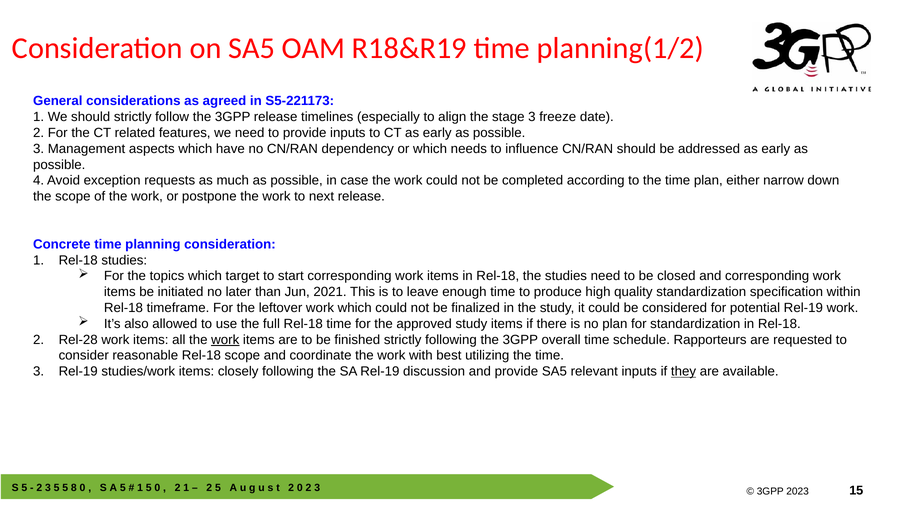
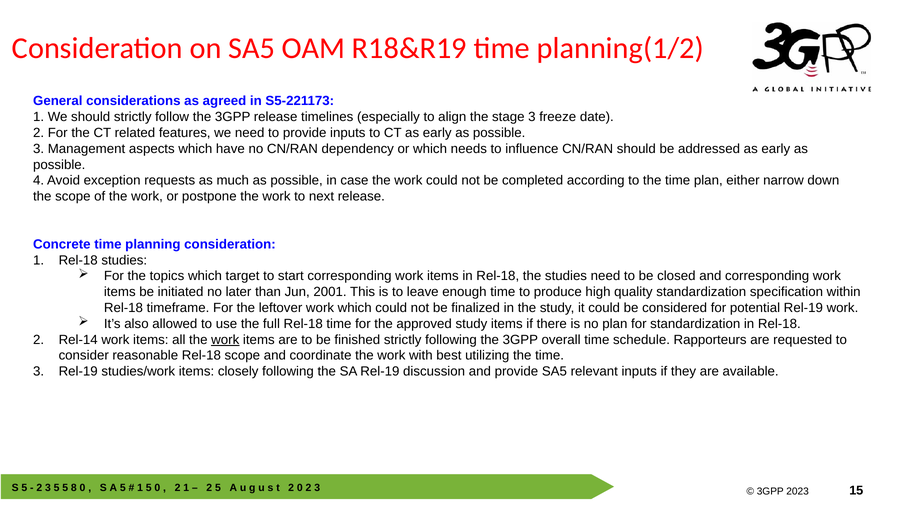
2021: 2021 -> 2001
Rel-28: Rel-28 -> Rel-14
they underline: present -> none
